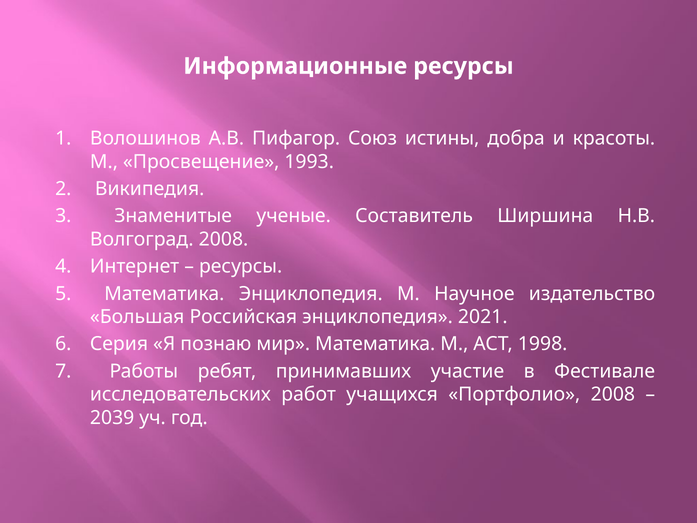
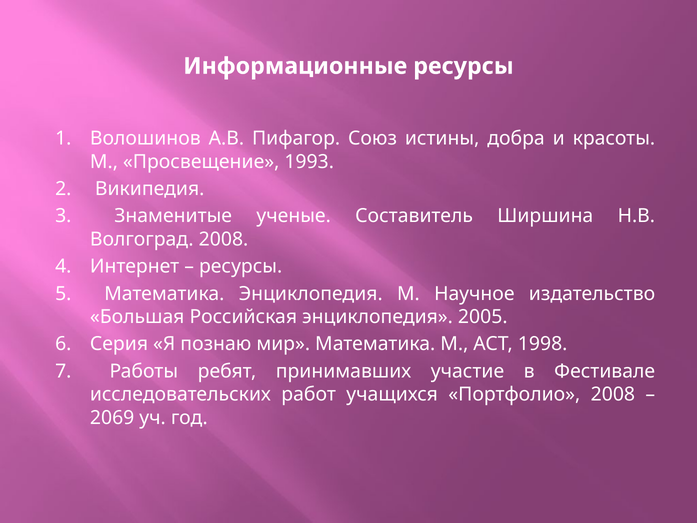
2021: 2021 -> 2005
2039: 2039 -> 2069
